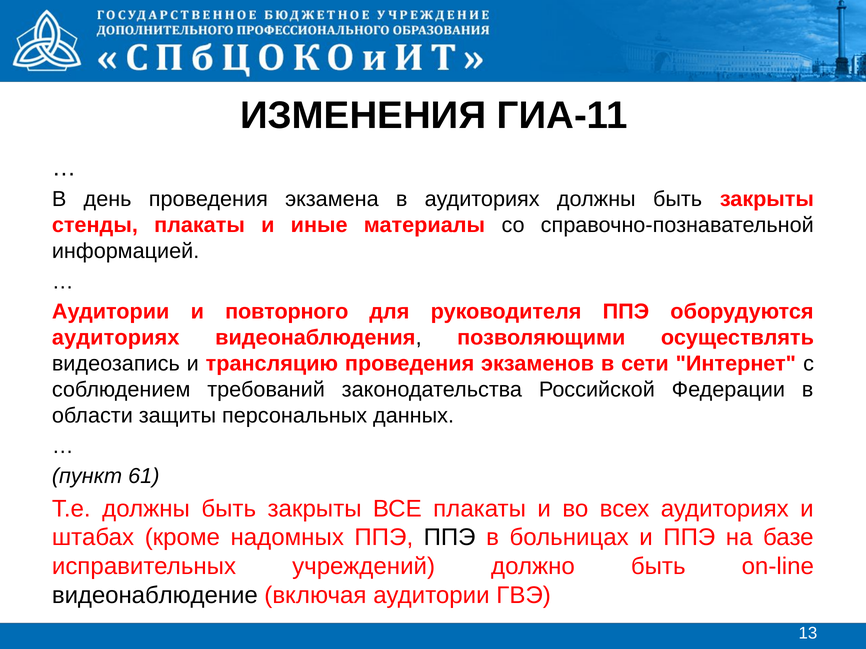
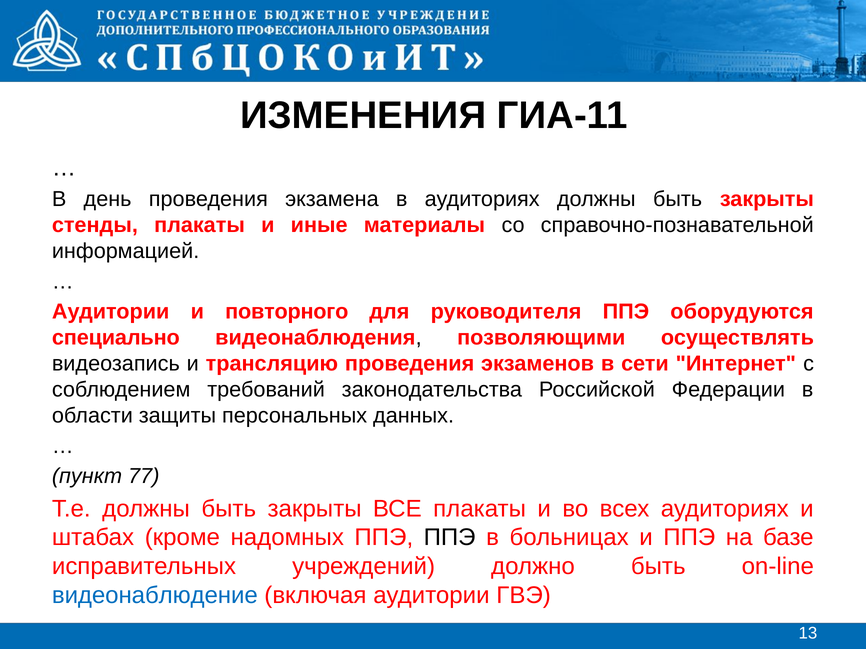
аудиториях at (116, 338): аудиториях -> специально
61: 61 -> 77
видеонаблюдение colour: black -> blue
